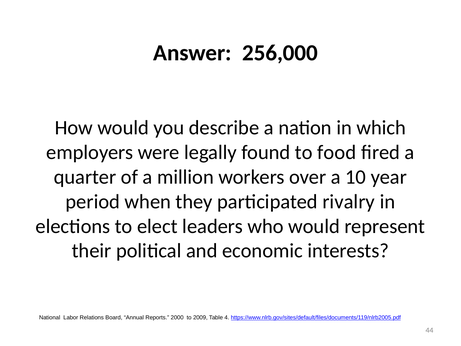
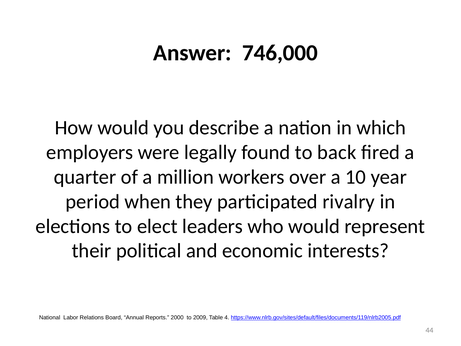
256,000: 256,000 -> 746,000
food: food -> back
